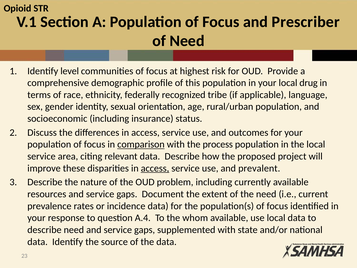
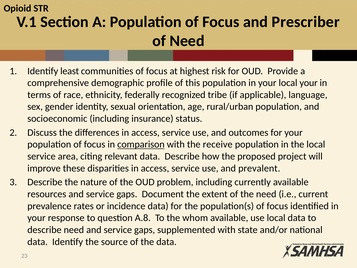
level: level -> least
local drug: drug -> your
process: process -> receive
access at (155, 168) underline: present -> none
A.4: A.4 -> A.8
